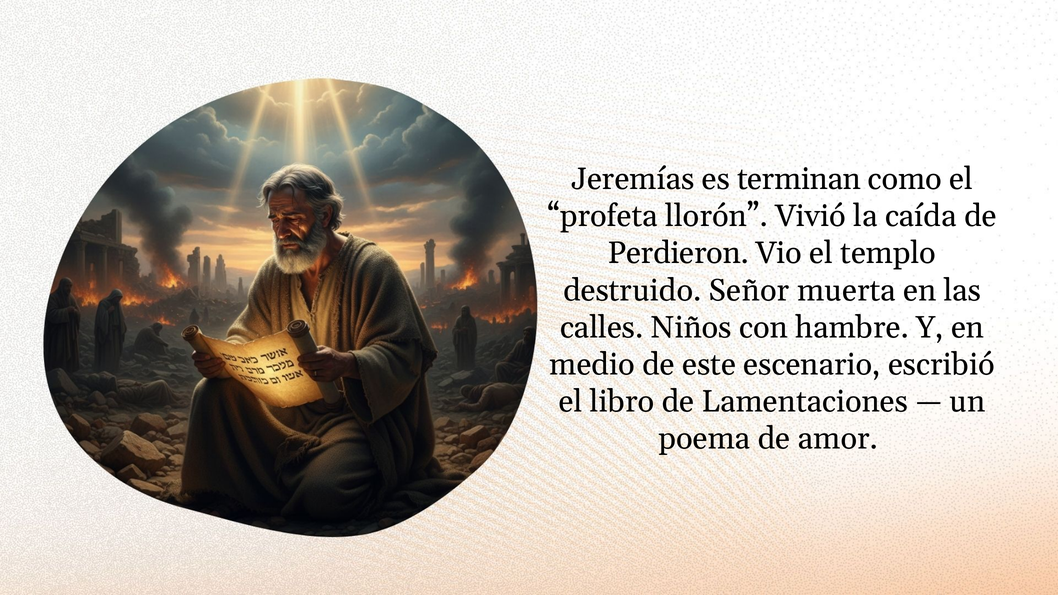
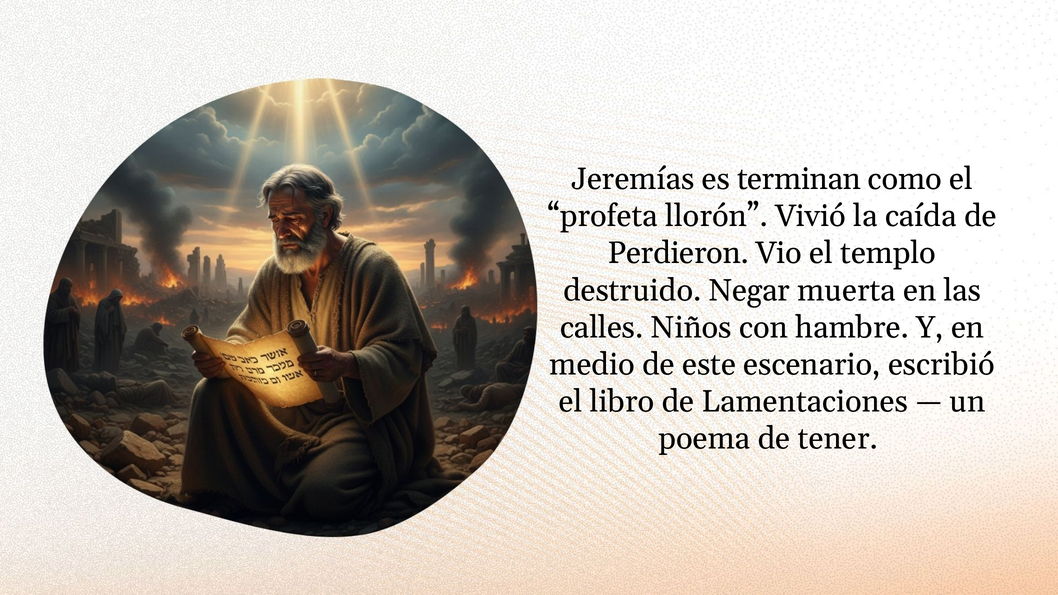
Señor: Señor -> Negar
amor: amor -> tener
